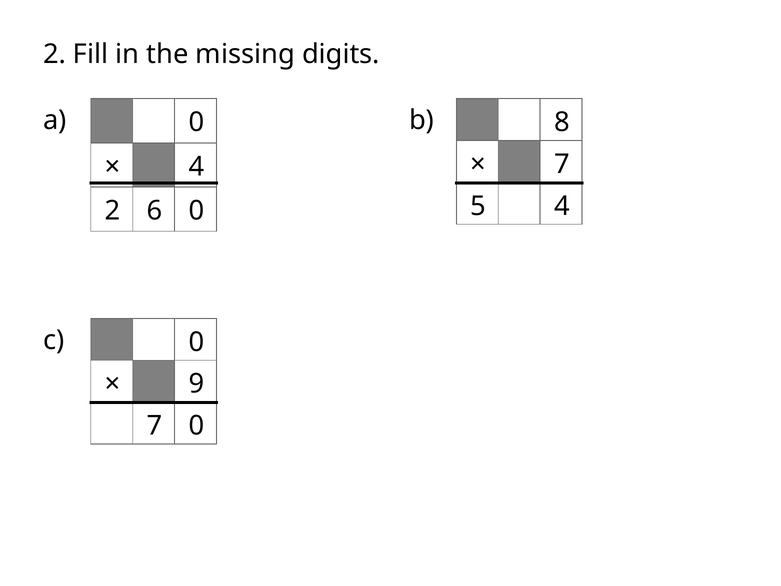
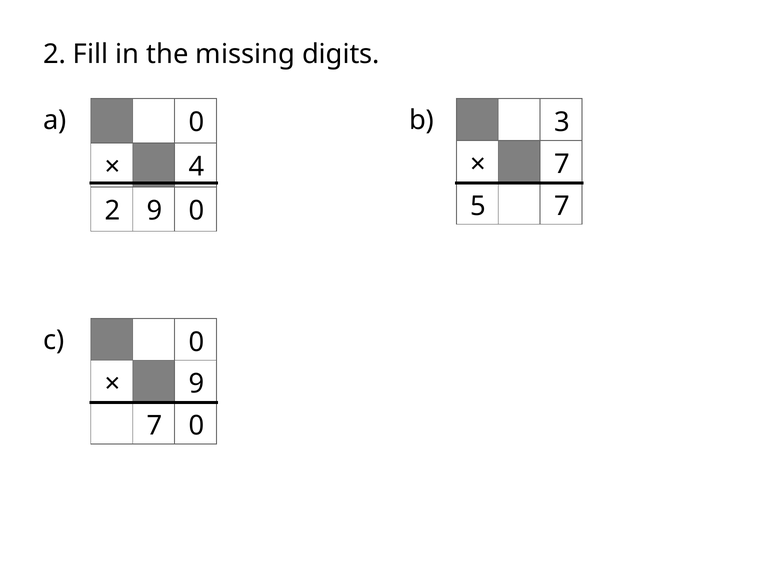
8: 8 -> 3
5 4: 4 -> 7
2 6: 6 -> 9
